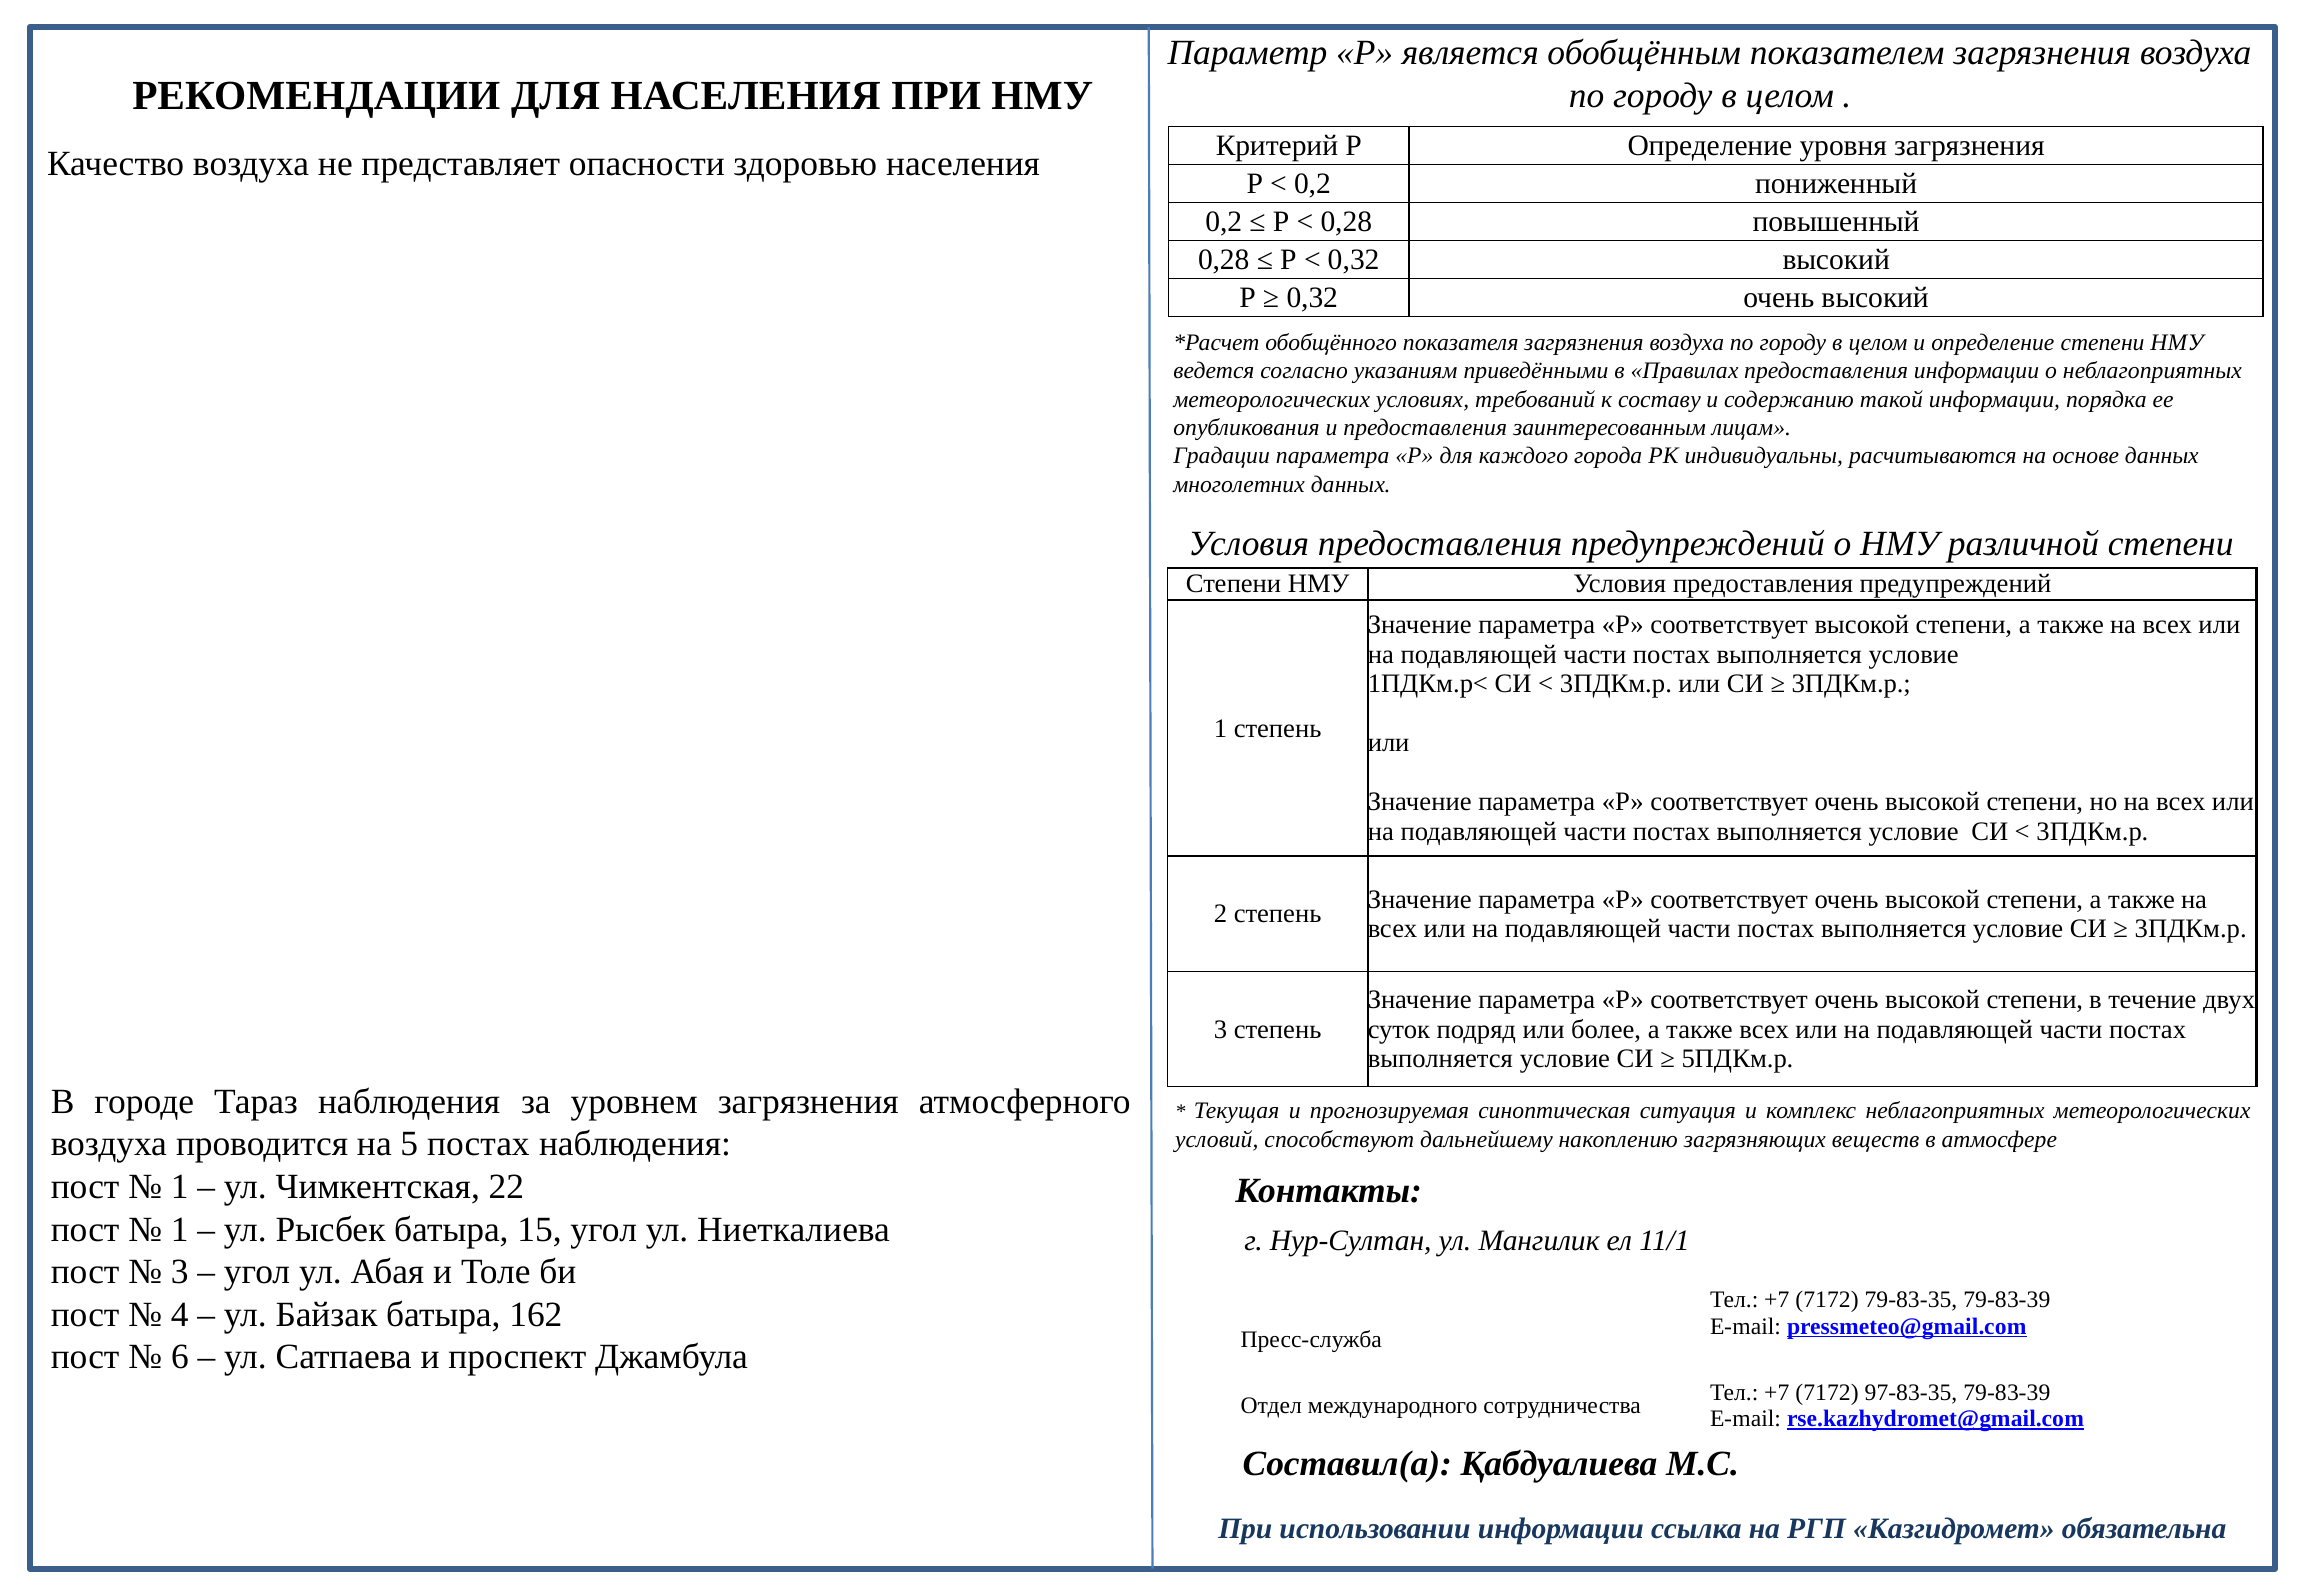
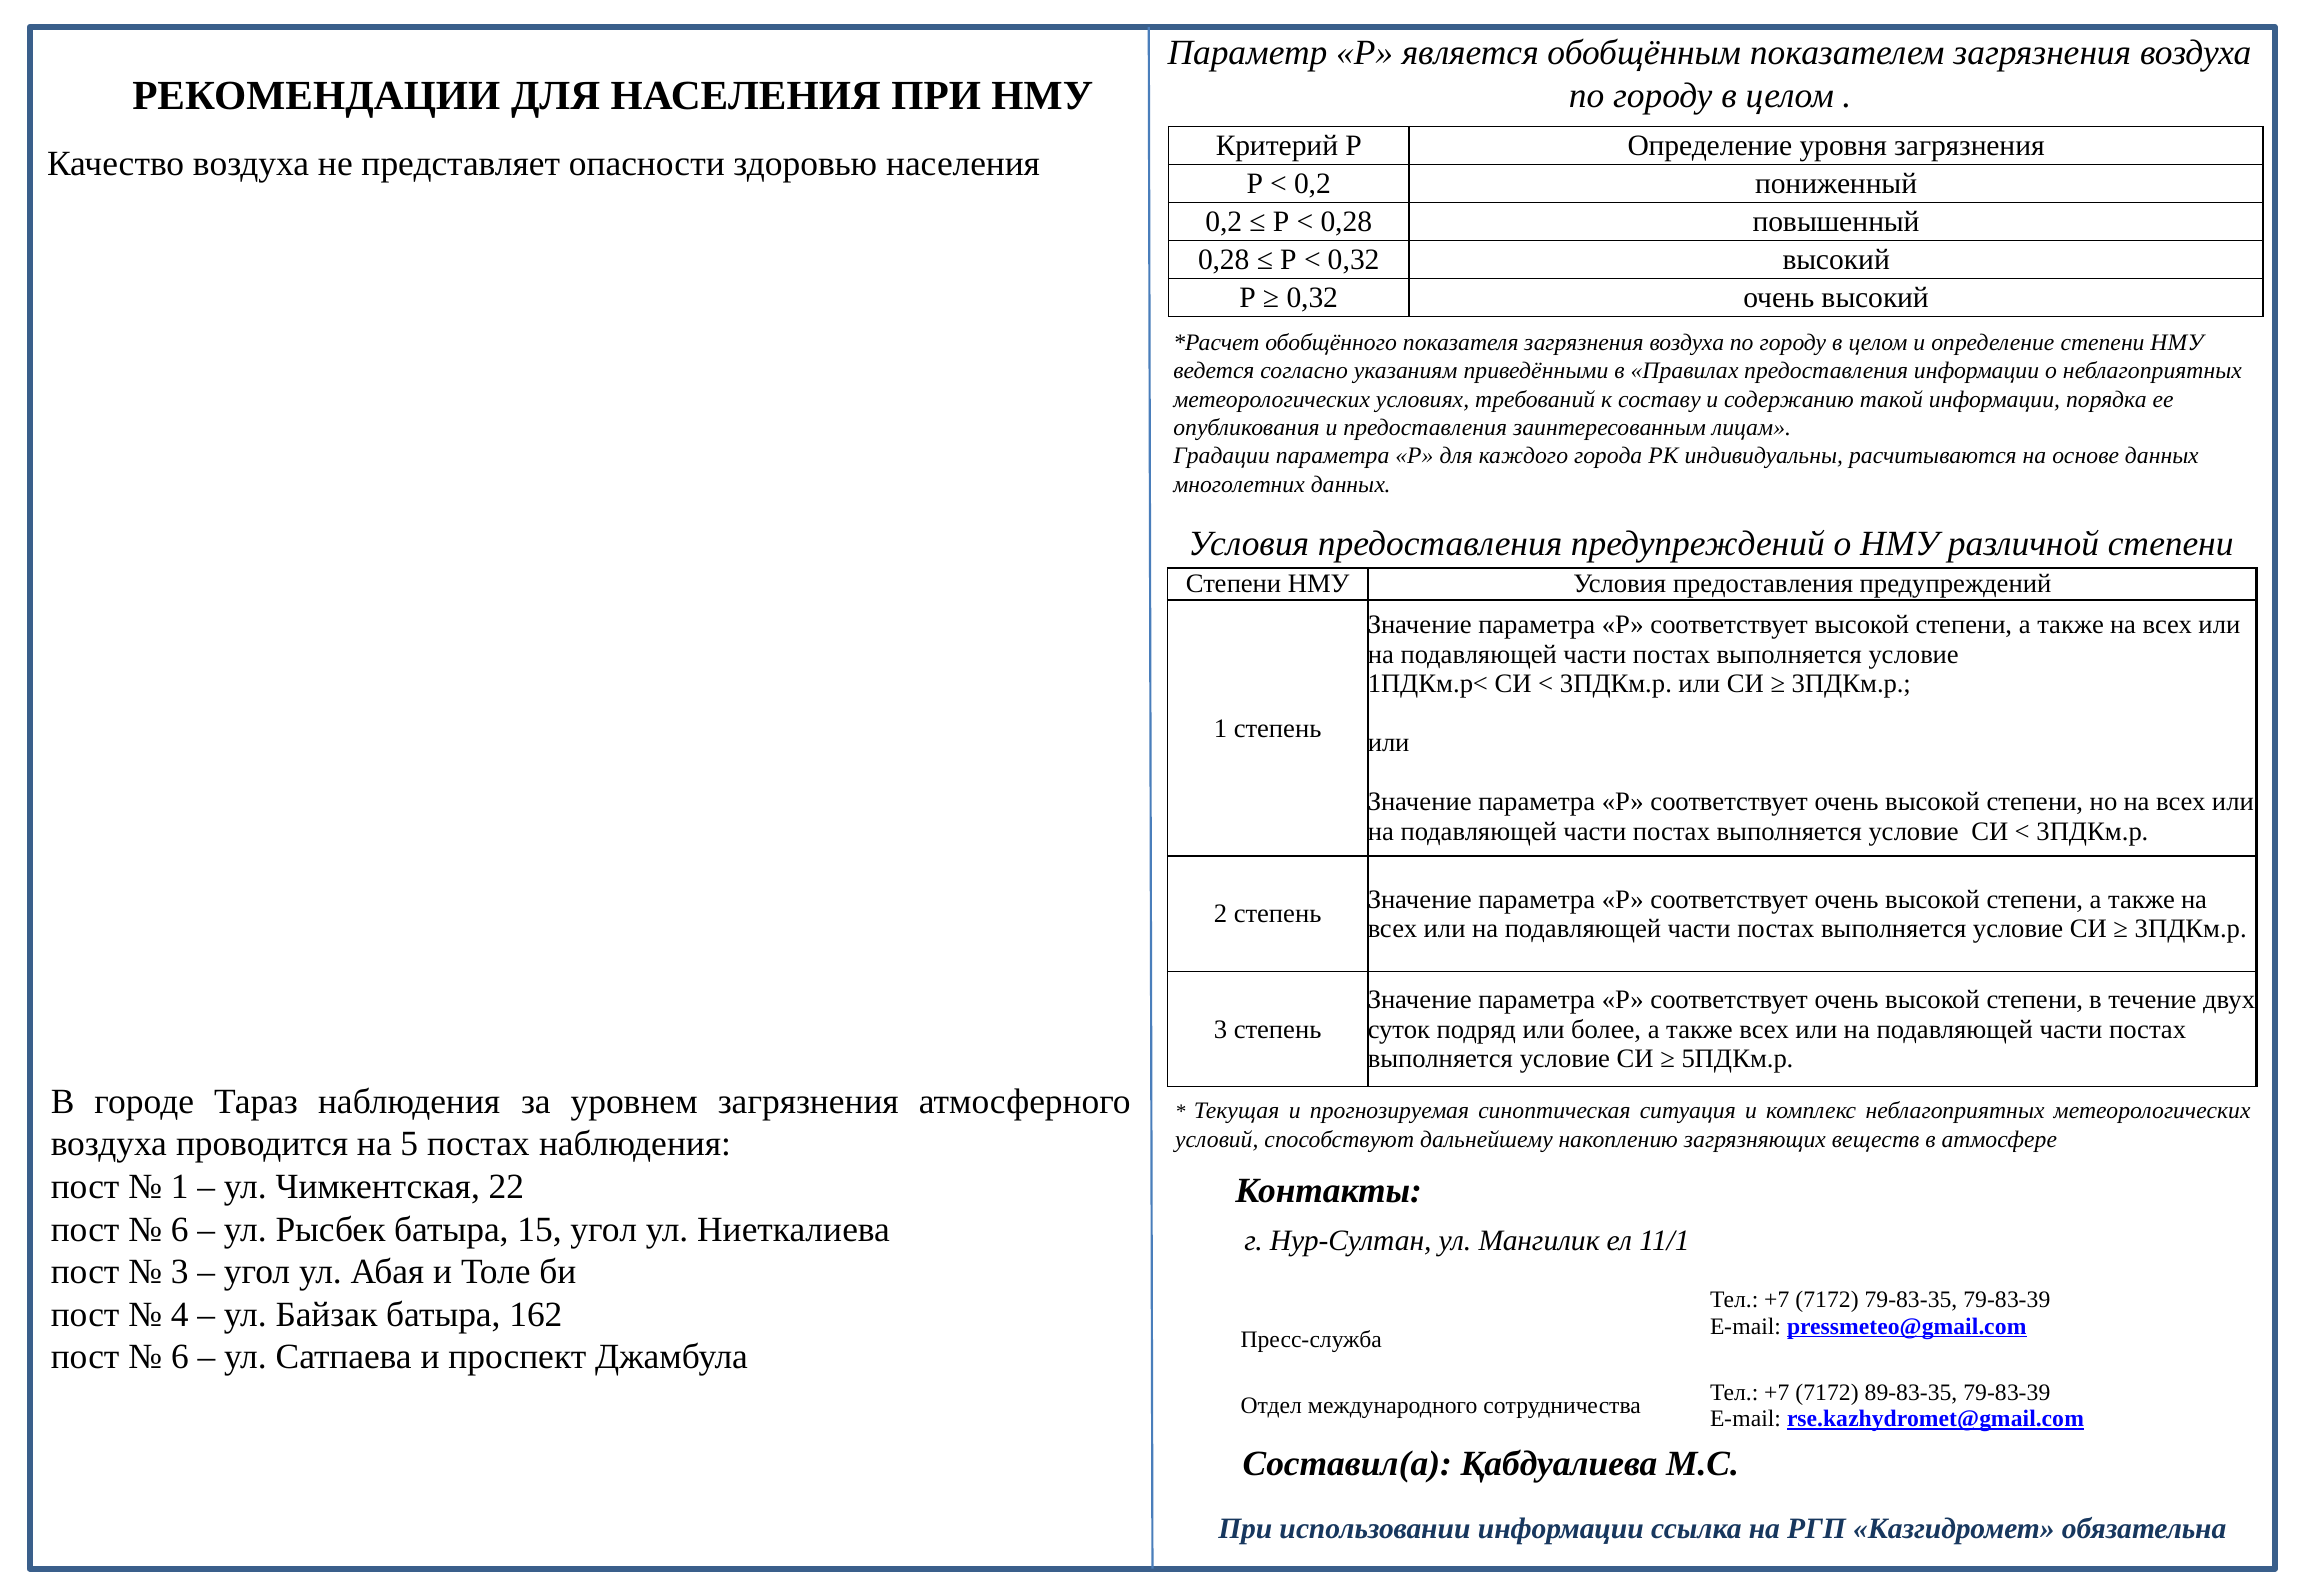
1 at (180, 1229): 1 -> 6
97-83-35: 97-83-35 -> 89-83-35
